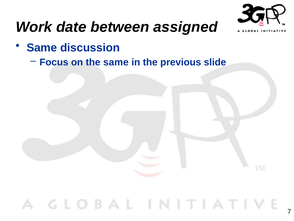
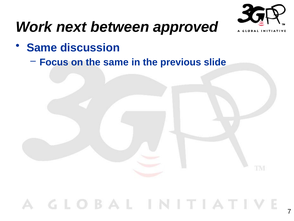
date: date -> next
assigned: assigned -> approved
